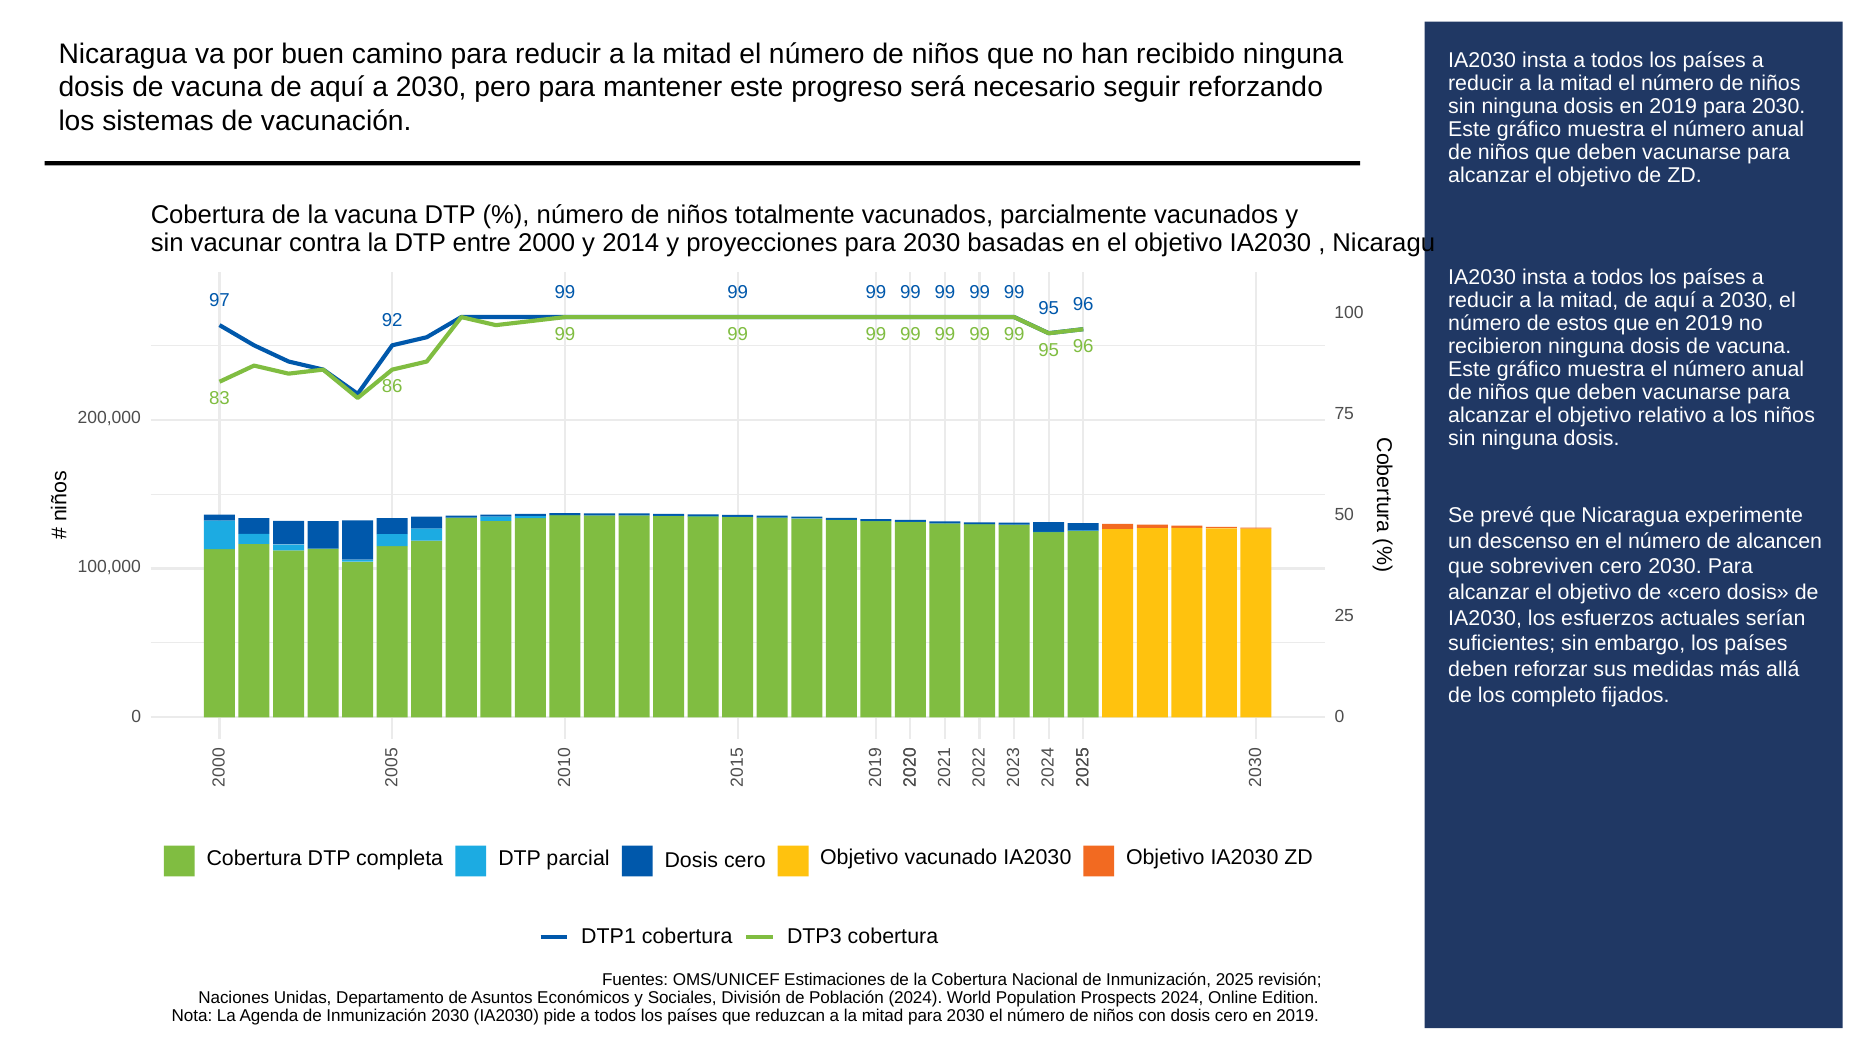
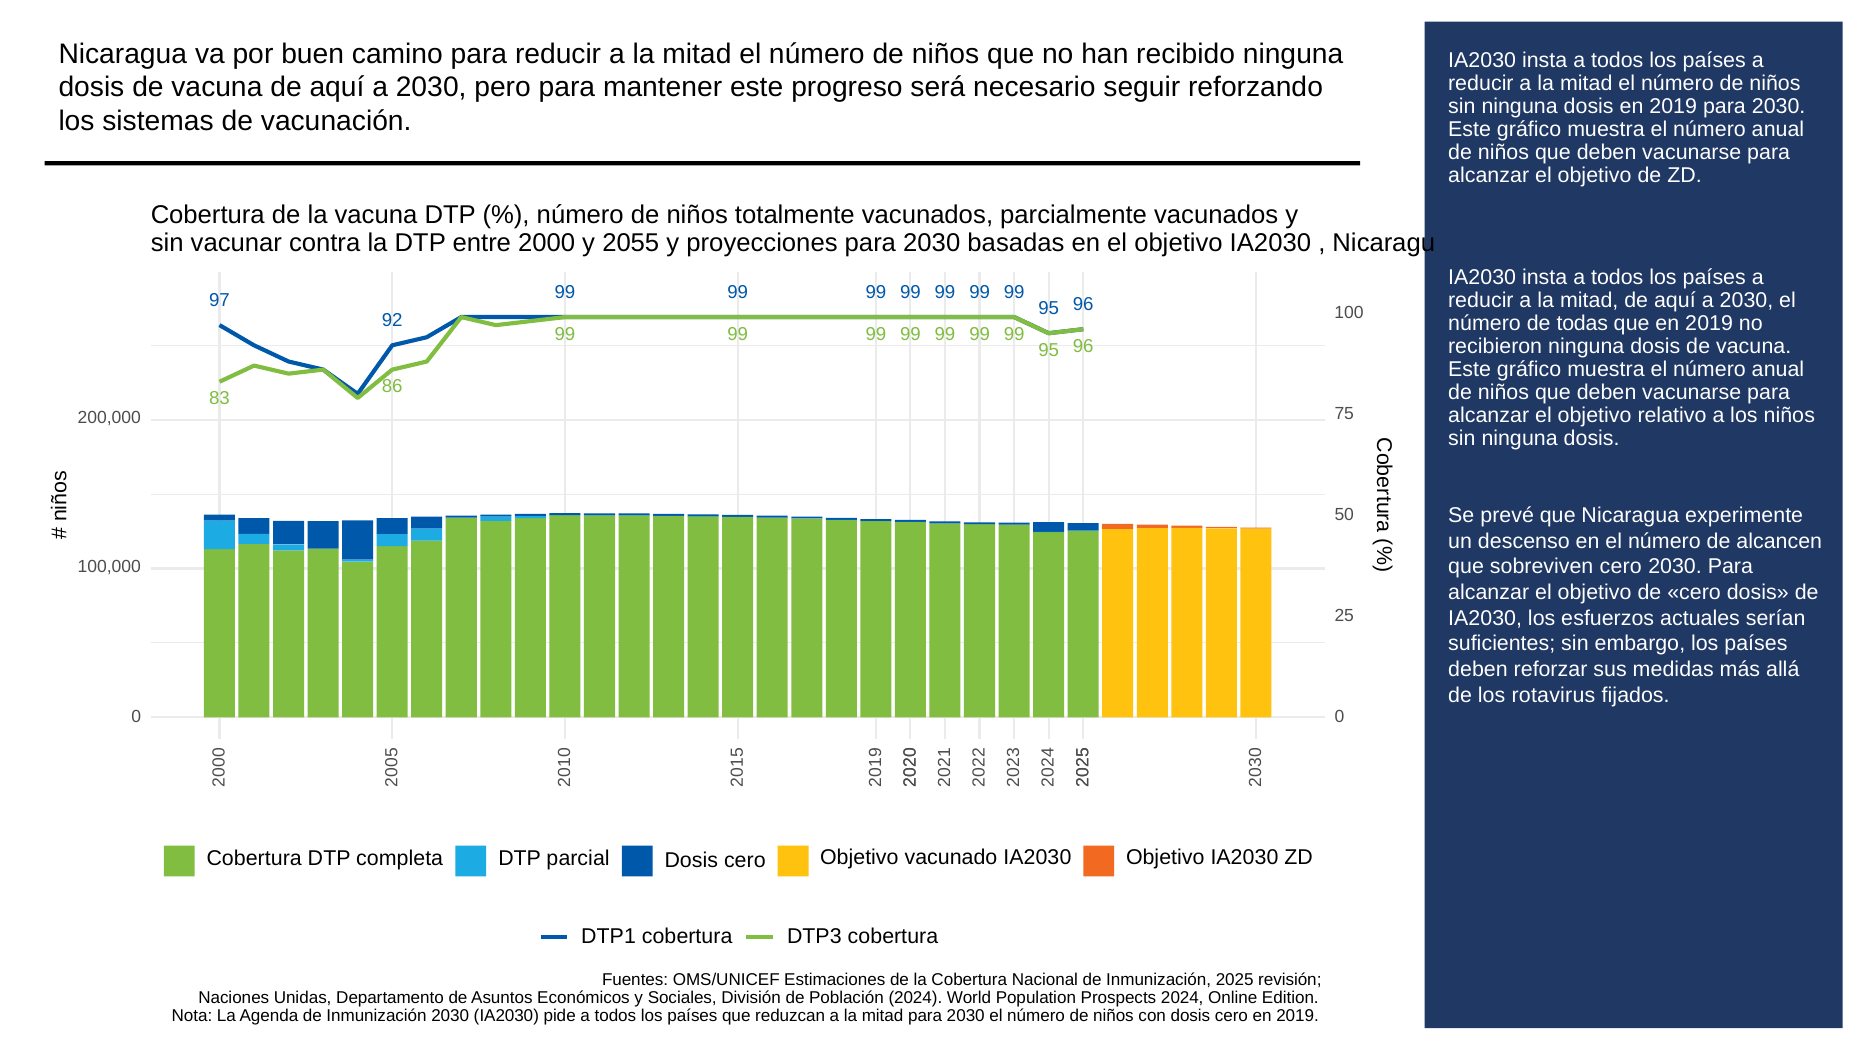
2014: 2014 -> 2055
estos: estos -> todas
completo: completo -> rotavirus
